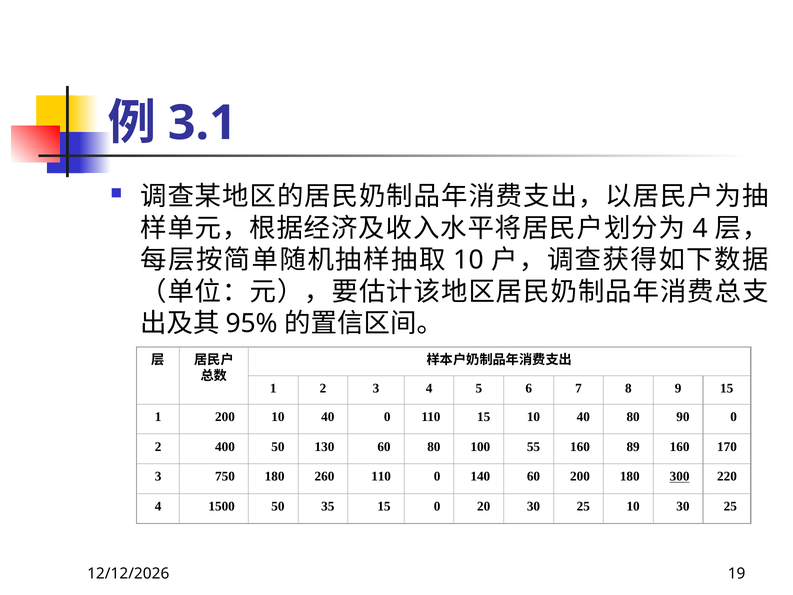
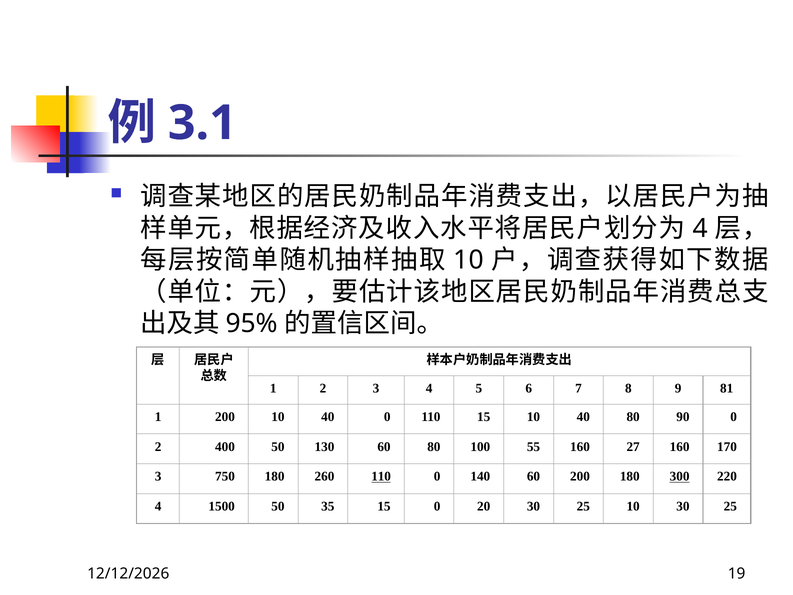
9 15: 15 -> 81
89: 89 -> 27
110 at (381, 476) underline: none -> present
